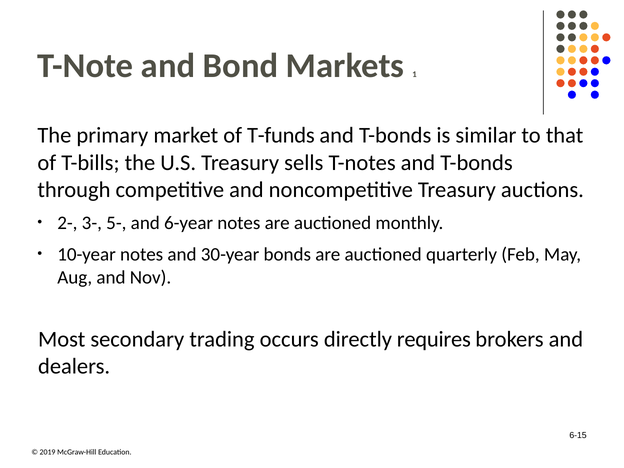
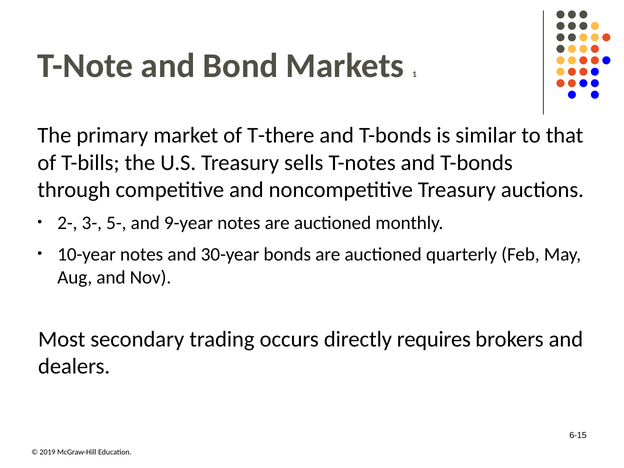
T-funds: T-funds -> T-there
6-year: 6-year -> 9-year
